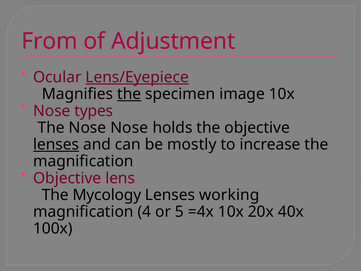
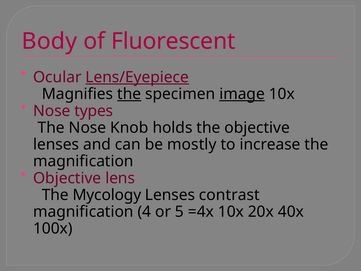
From: From -> Body
Adjustment: Adjustment -> Fluorescent
image underline: none -> present
Nose Nose: Nose -> Knob
lenses at (56, 144) underline: present -> none
working: working -> contrast
